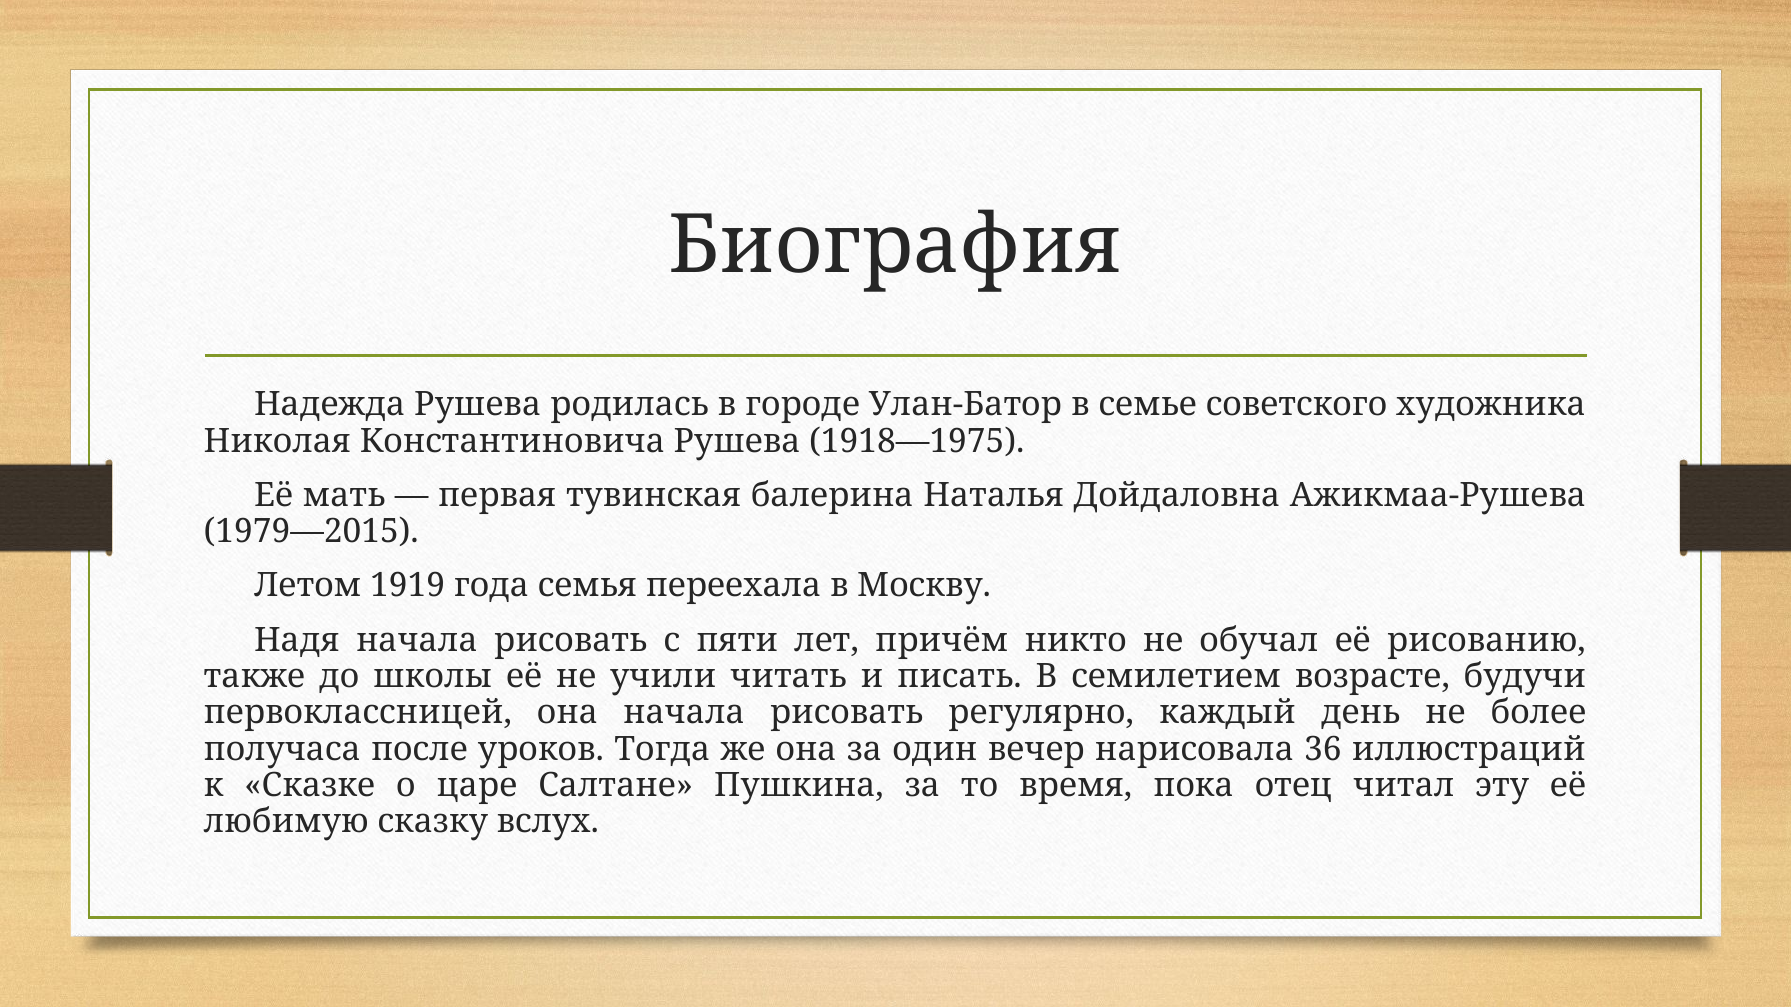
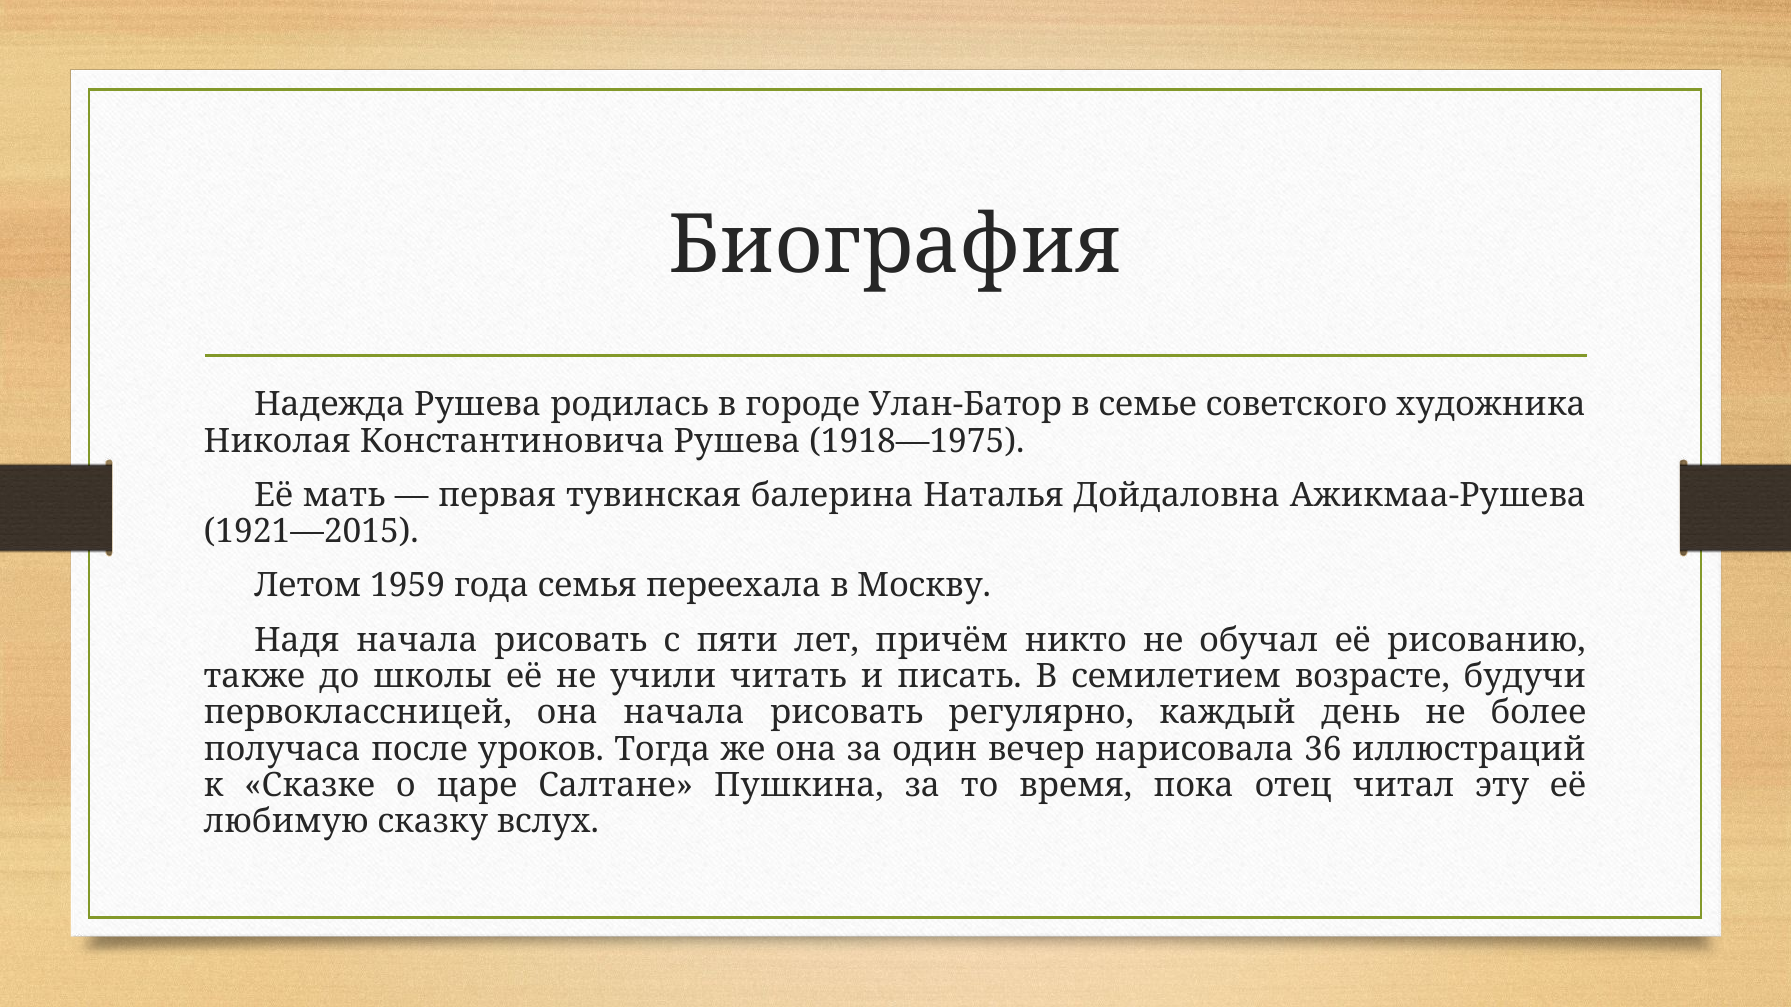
1979—2015: 1979—2015 -> 1921—2015
1919: 1919 -> 1959
